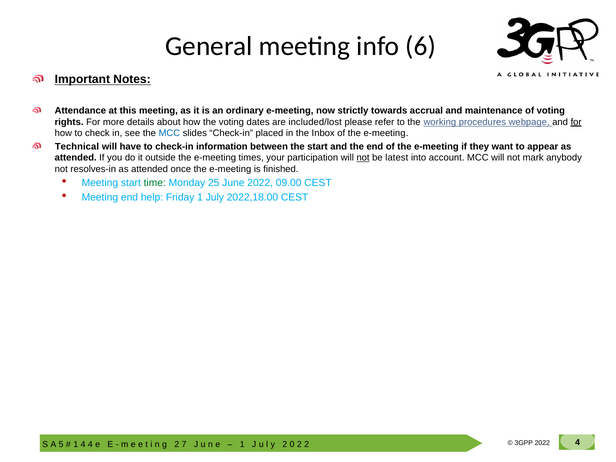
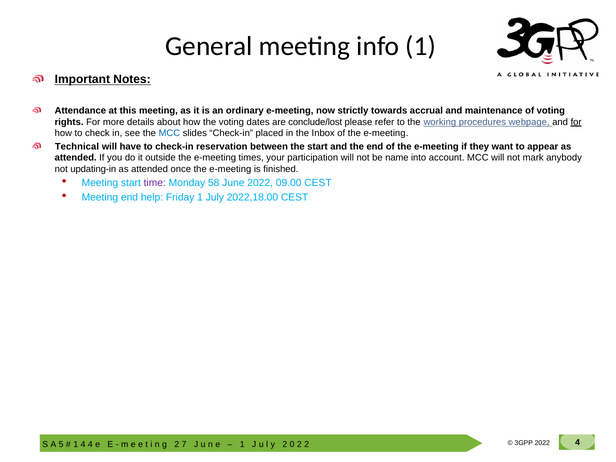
info 6: 6 -> 1
included/lost: included/lost -> conclude/lost
information: information -> reservation
not at (363, 158) underline: present -> none
latest: latest -> name
resolves-in: resolves-in -> updating-in
time colour: green -> purple
25: 25 -> 58
